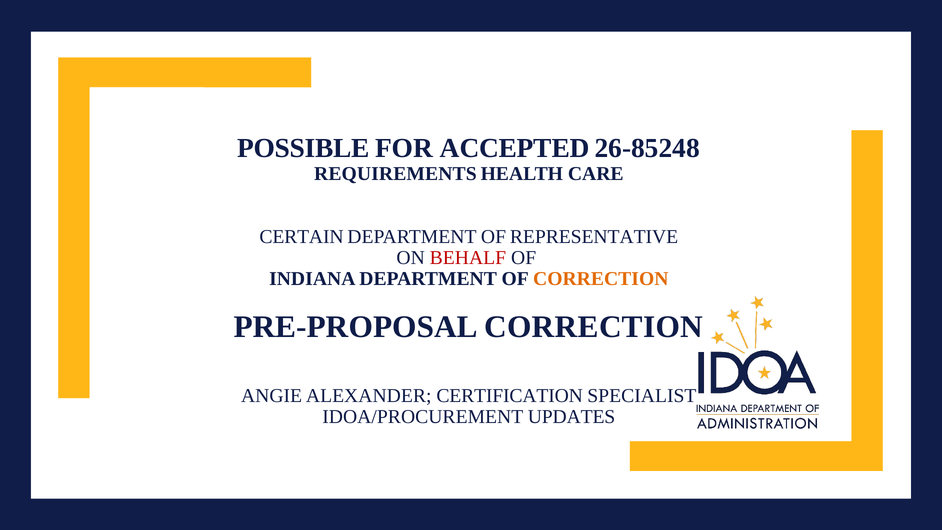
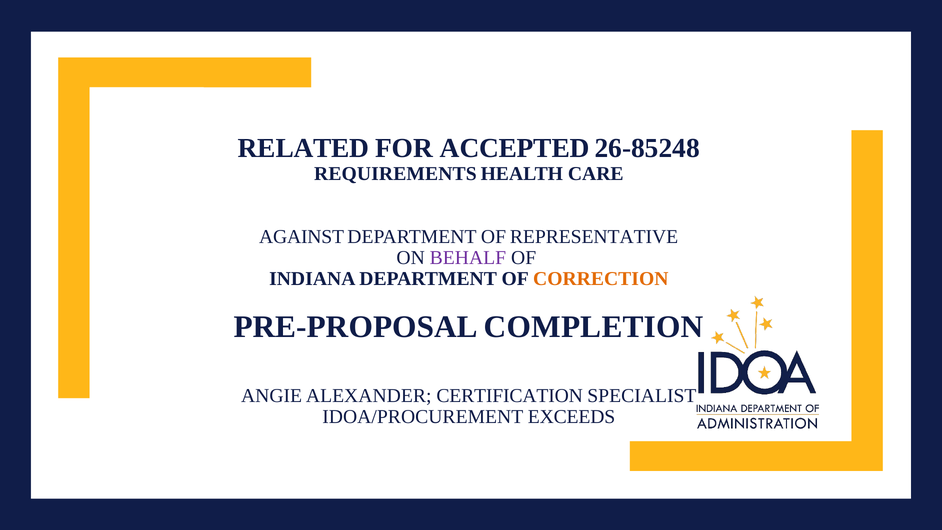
POSSIBLE: POSSIBLE -> RELATED
CERTAIN: CERTAIN -> AGAINST
BEHALF colour: red -> purple
PRE-PROPOSAL CORRECTION: CORRECTION -> COMPLETION
UPDATES: UPDATES -> EXCEEDS
